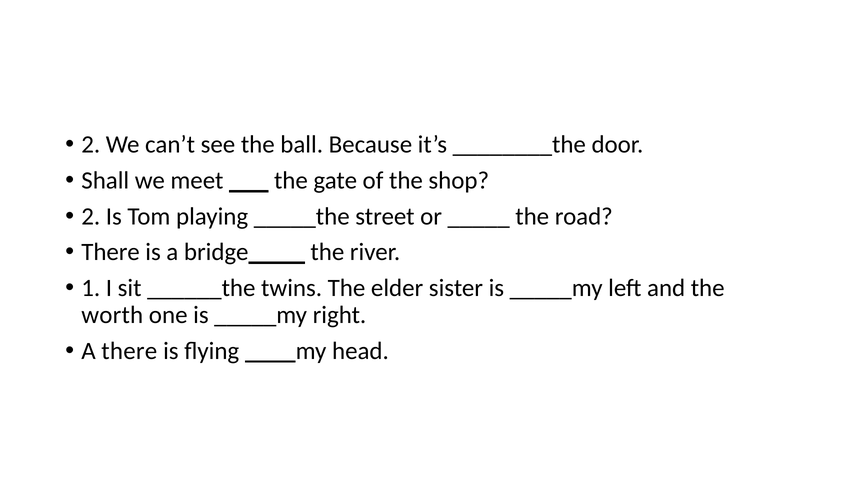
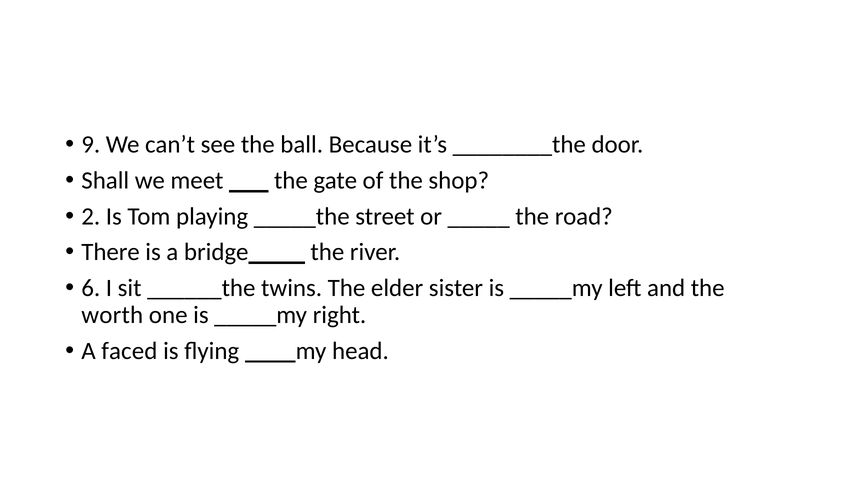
2 at (91, 145): 2 -> 9
1: 1 -> 6
A there: there -> faced
